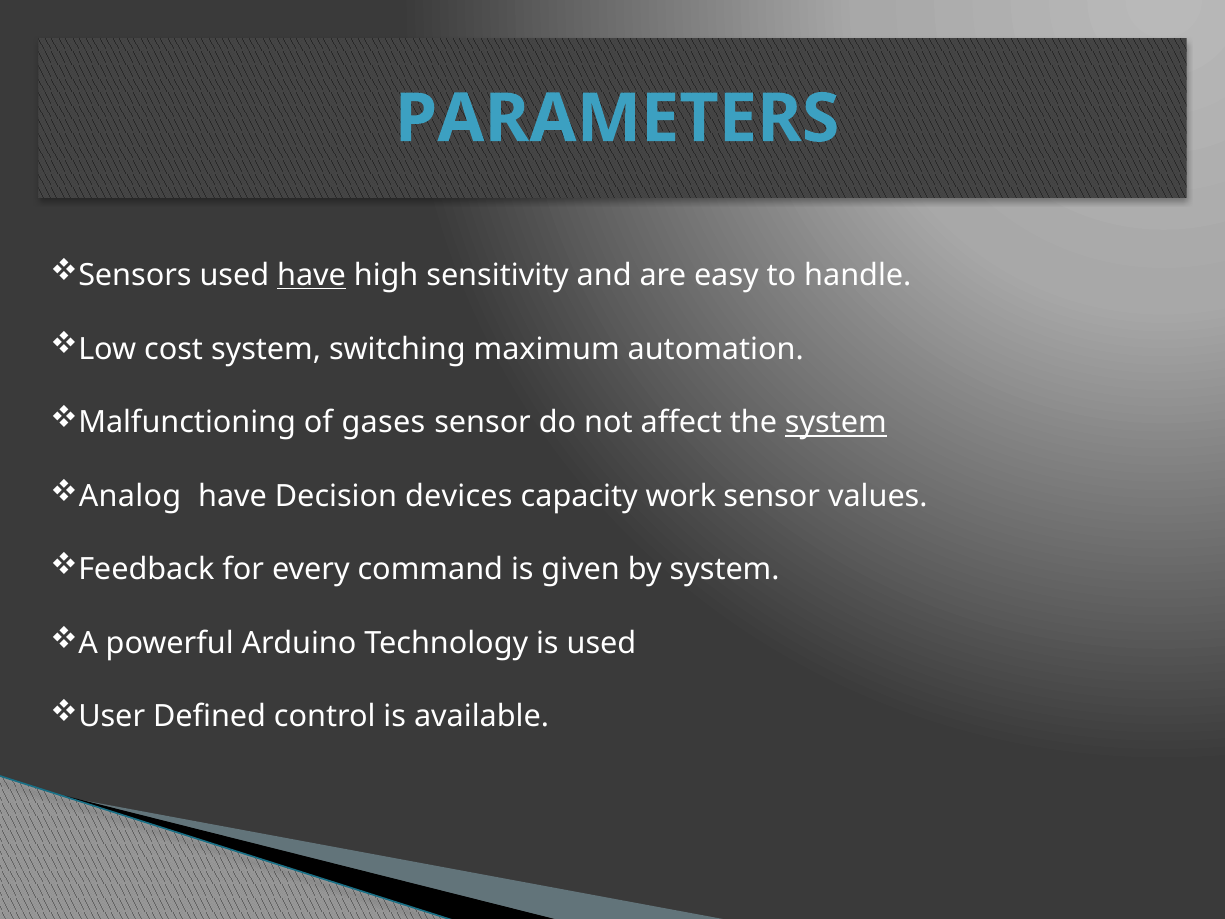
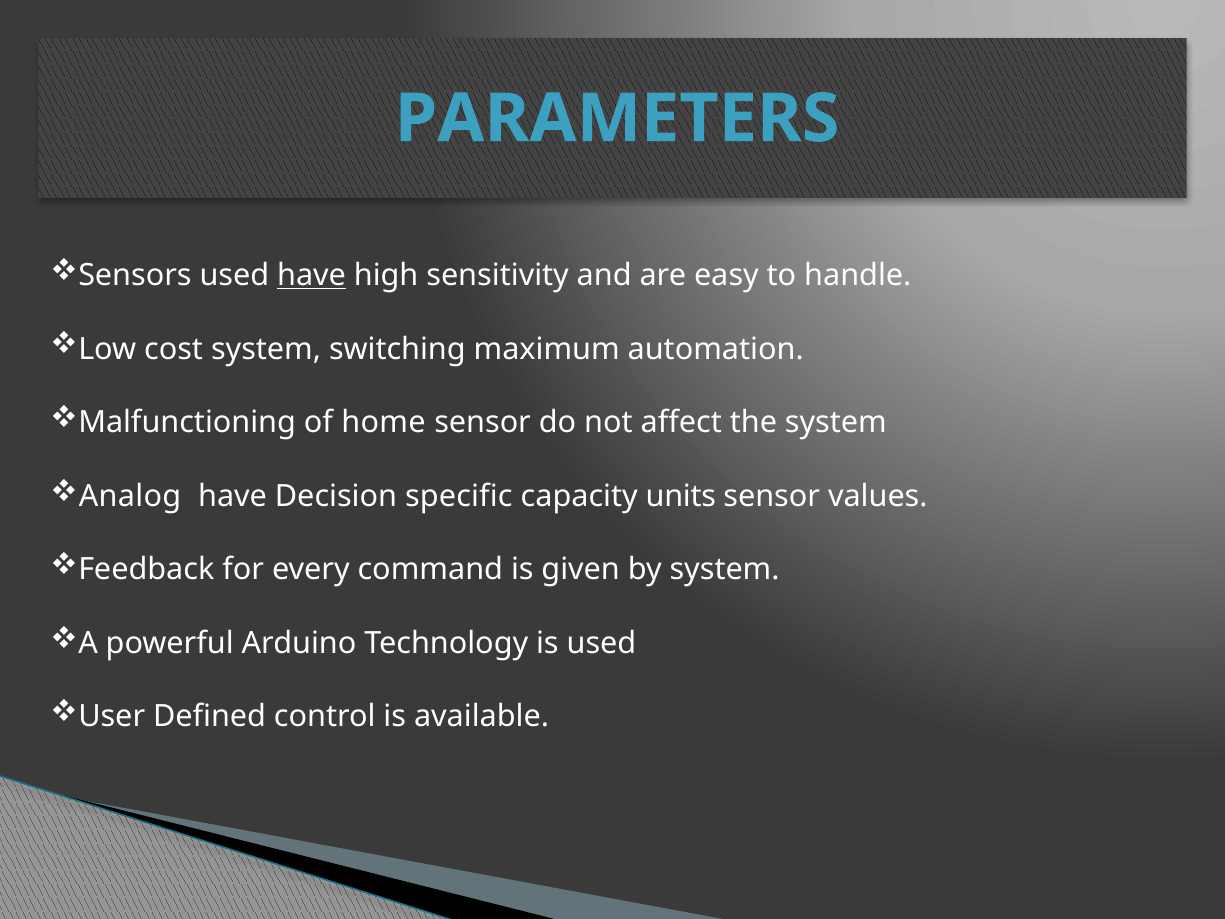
gases: gases -> home
system at (836, 422) underline: present -> none
devices: devices -> specific
work: work -> units
